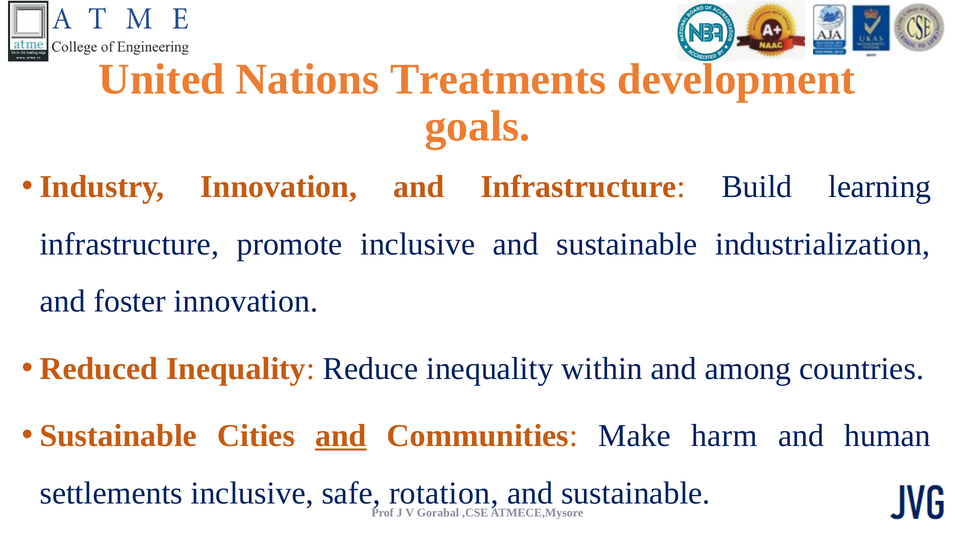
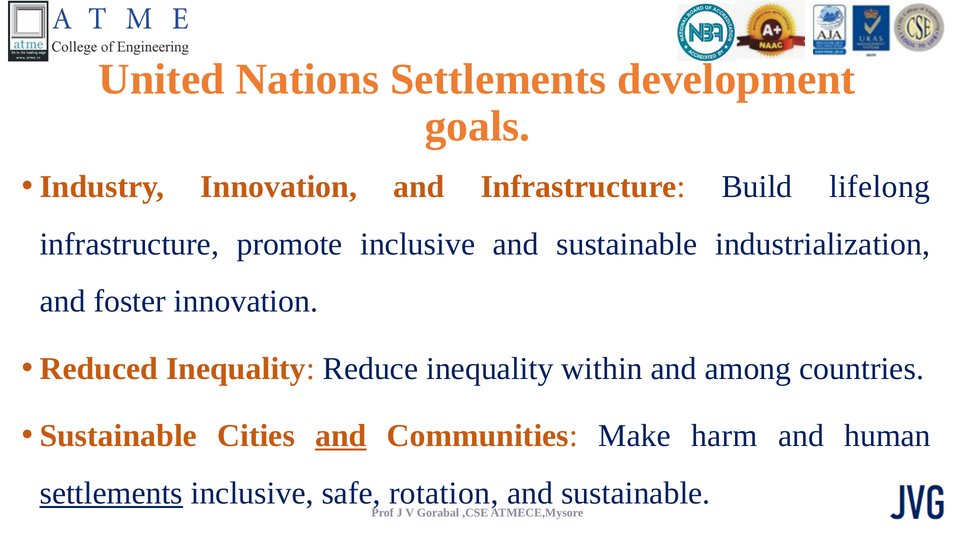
Nations Treatments: Treatments -> Settlements
learning: learning -> lifelong
settlements at (111, 493) underline: none -> present
